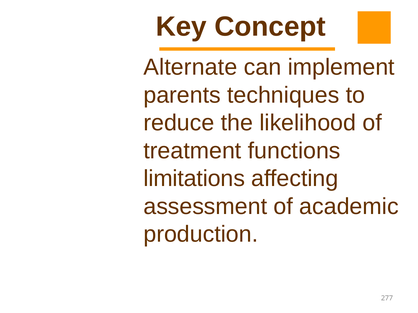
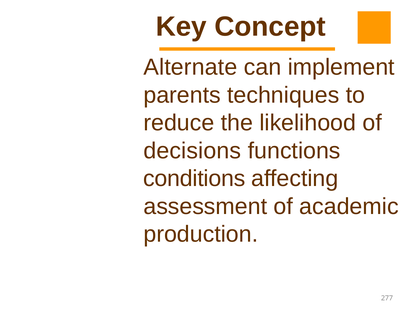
treatment: treatment -> decisions
limitations: limitations -> conditions
